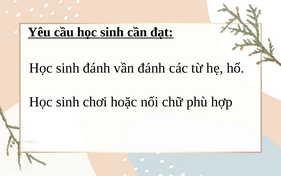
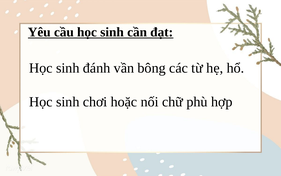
vần đánh: đánh -> bông
